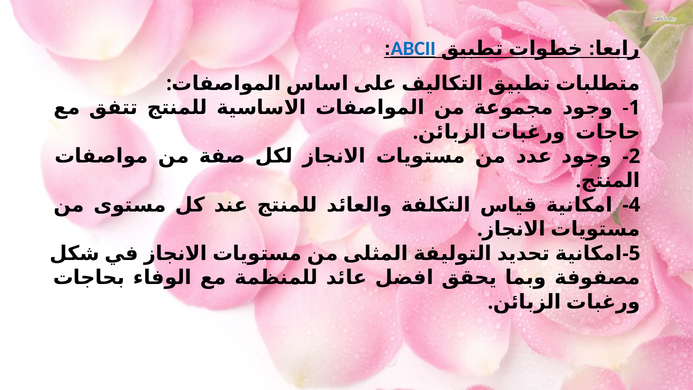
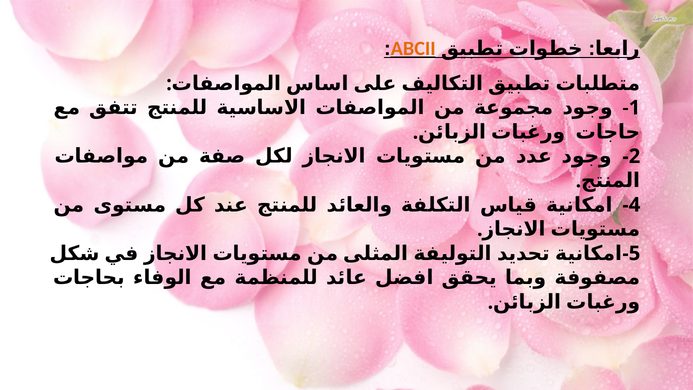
ABCII colour: blue -> orange
